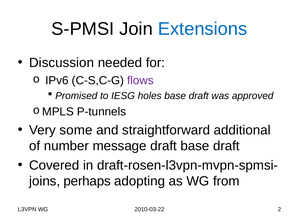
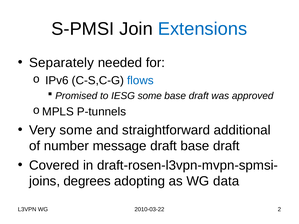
Discussion: Discussion -> Separately
flows colour: purple -> blue
IESG holes: holes -> some
perhaps: perhaps -> degrees
from: from -> data
